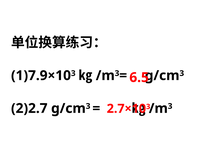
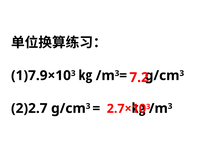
6.5: 6.5 -> 7.2
